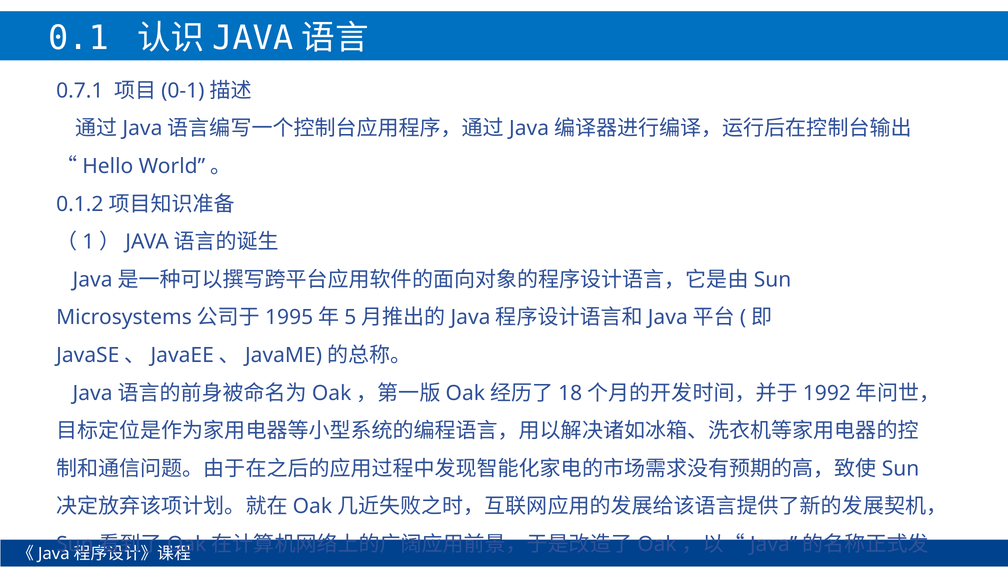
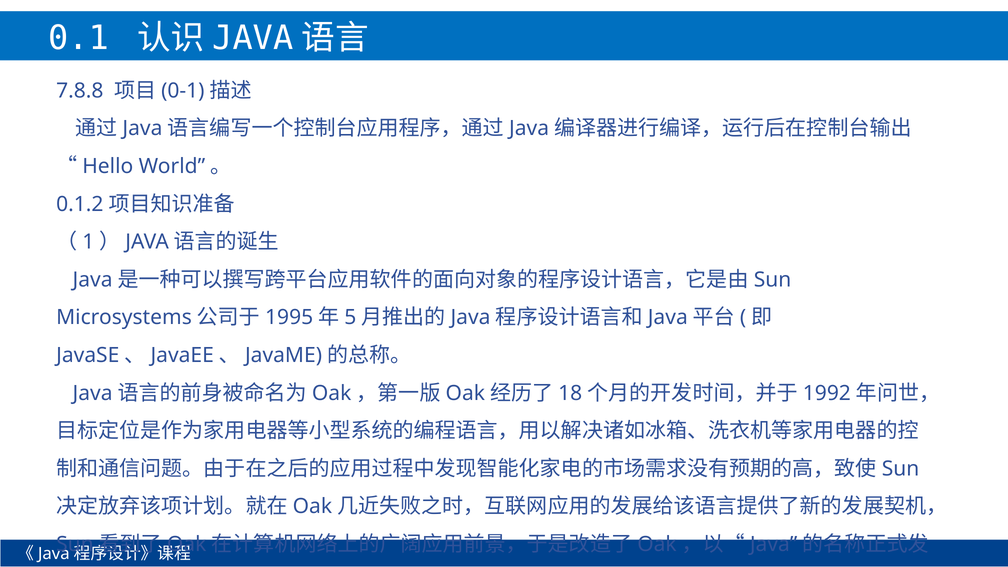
0.7.1: 0.7.1 -> 7.8.8
